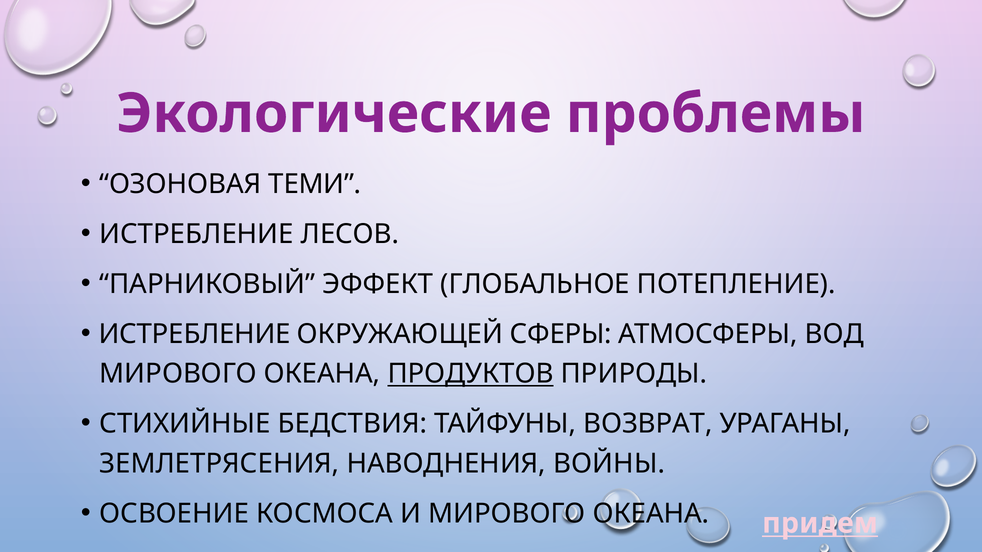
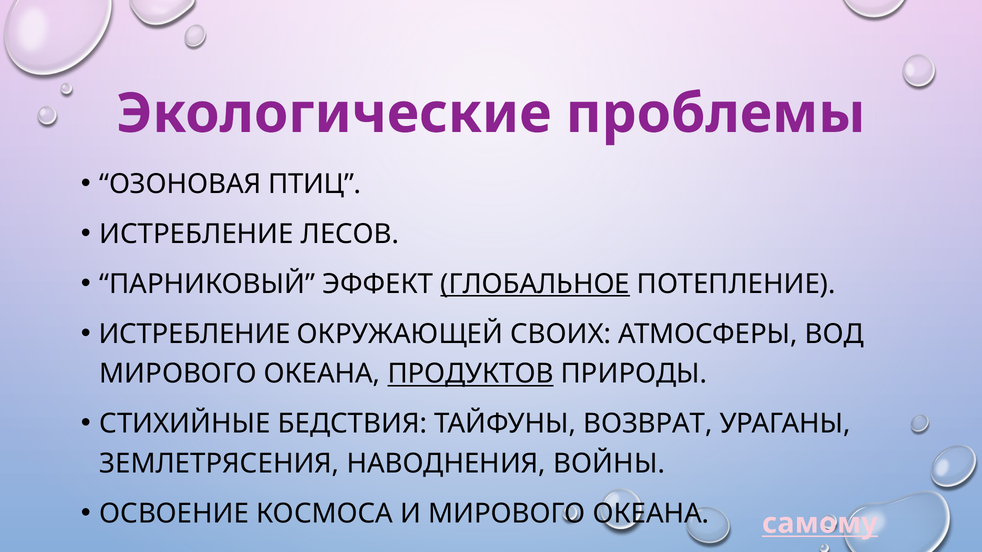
ТЕМИ: ТЕМИ -> ПТИЦ
ГЛОБАЛЬНОЕ underline: none -> present
СФЕРЫ: СФЕРЫ -> СВОИХ
придем: придем -> самому
